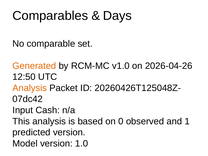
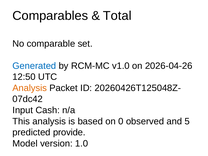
Days: Days -> Total
Generated colour: orange -> blue
1: 1 -> 5
predicted version: version -> provide
